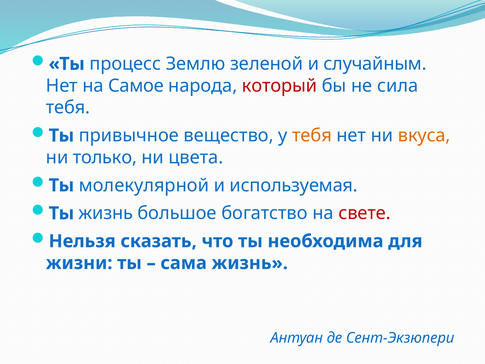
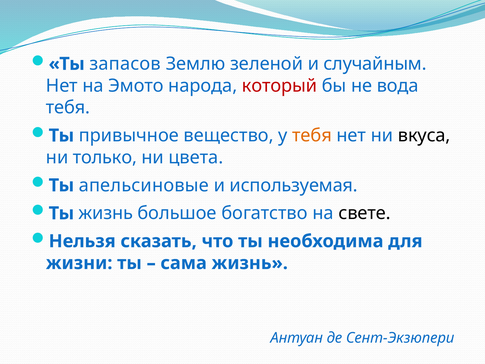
процесс: процесс -> запасов
Самое: Самое -> Эмото
сила: сила -> вода
вкуса colour: orange -> black
молекулярной: молекулярной -> апельсиновые
свете colour: red -> black
